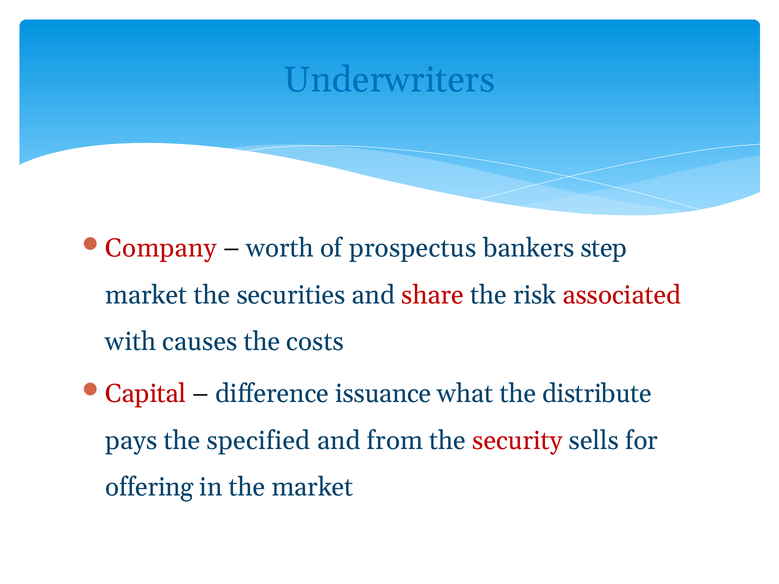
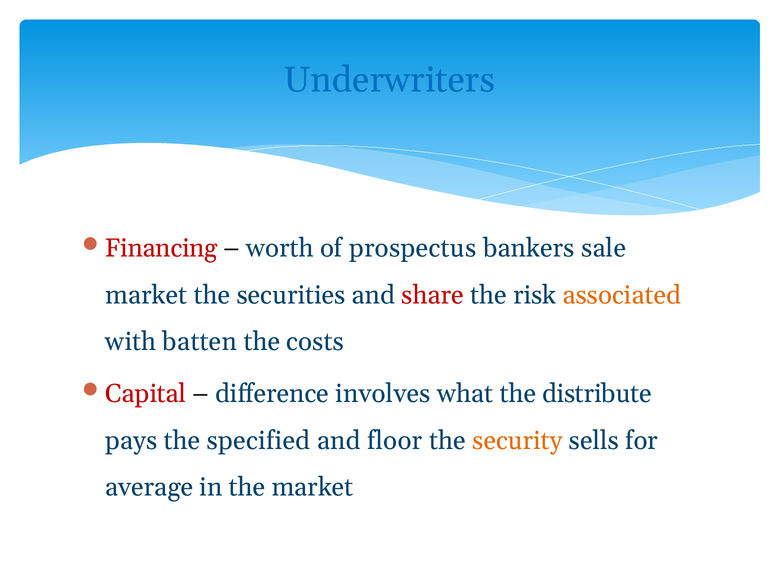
Company: Company -> Financing
step: step -> sale
associated colour: red -> orange
causes: causes -> batten
issuance: issuance -> involves
from: from -> floor
security colour: red -> orange
offering: offering -> average
